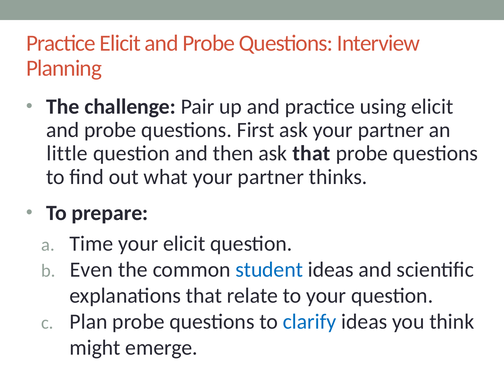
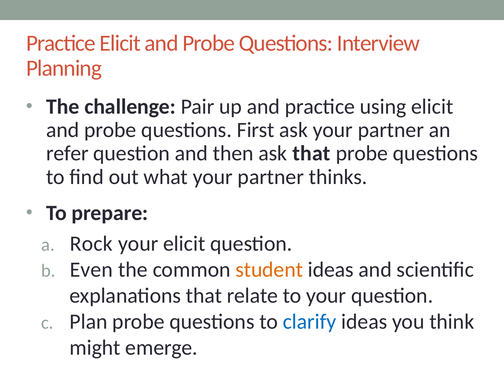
little: little -> refer
Time: Time -> Rock
student colour: blue -> orange
